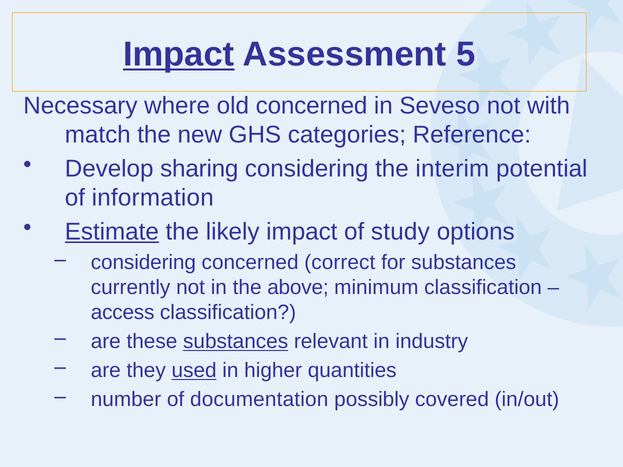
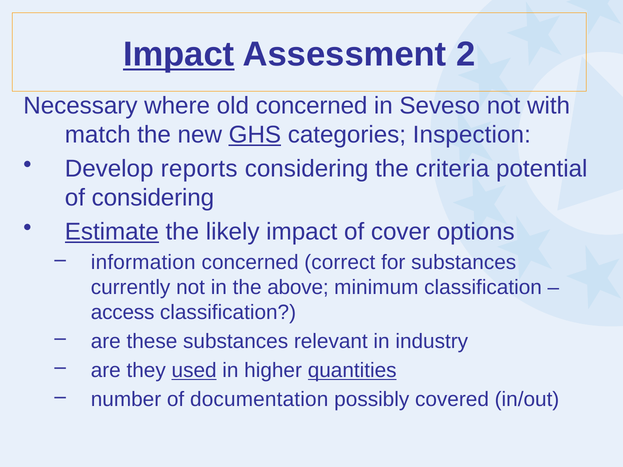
5: 5 -> 2
GHS underline: none -> present
Reference: Reference -> Inspection
sharing: sharing -> reports
interim: interim -> criteria
of information: information -> considering
study: study -> cover
considering at (143, 263): considering -> information
substances at (236, 342) underline: present -> none
quantities underline: none -> present
